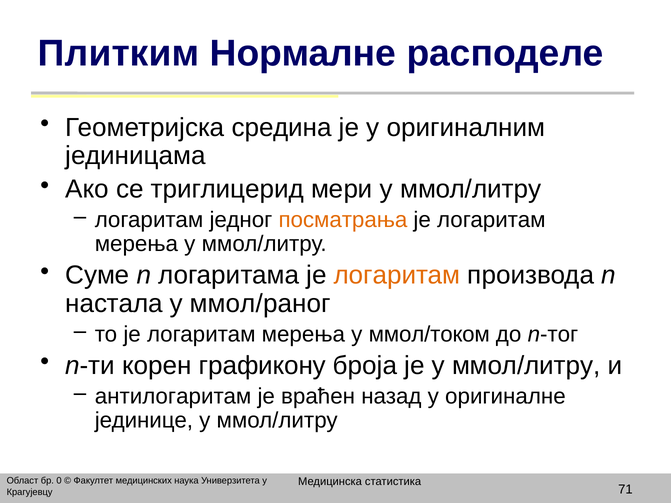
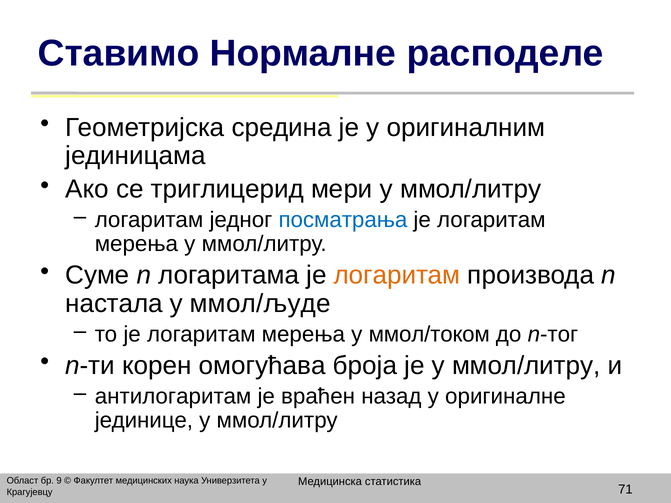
Плитким: Плитким -> Ставимо
посматрања colour: orange -> blue
ммол/раног: ммол/раног -> ммол/људе
графикону: графикону -> омогућава
0: 0 -> 9
